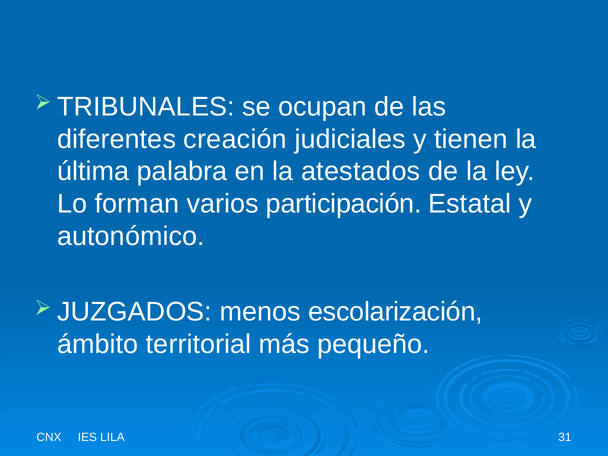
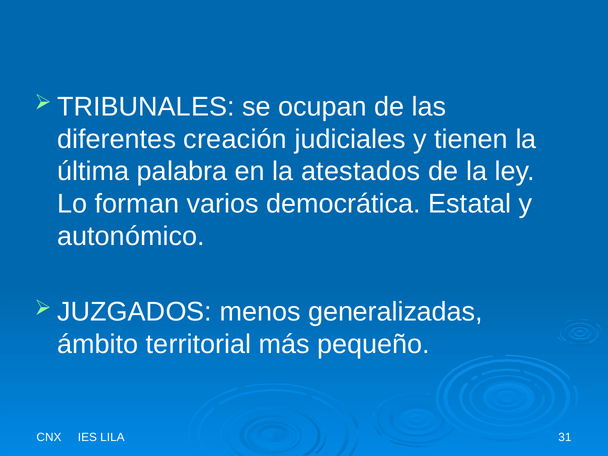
participación: participación -> democrática
escolarización: escolarización -> generalizadas
